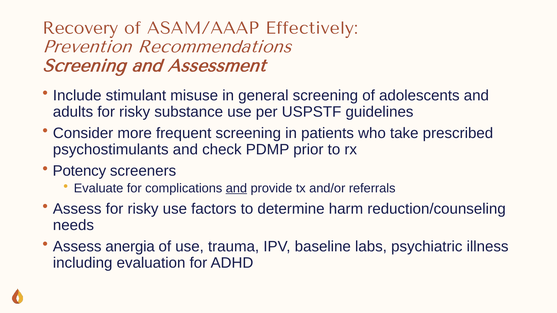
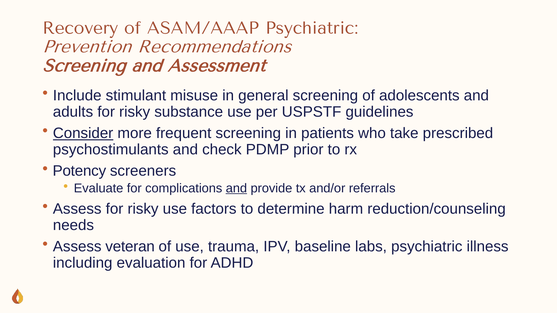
ASAM/AAAP Effectively: Effectively -> Psychiatric
Consider underline: none -> present
anergia: anergia -> veteran
